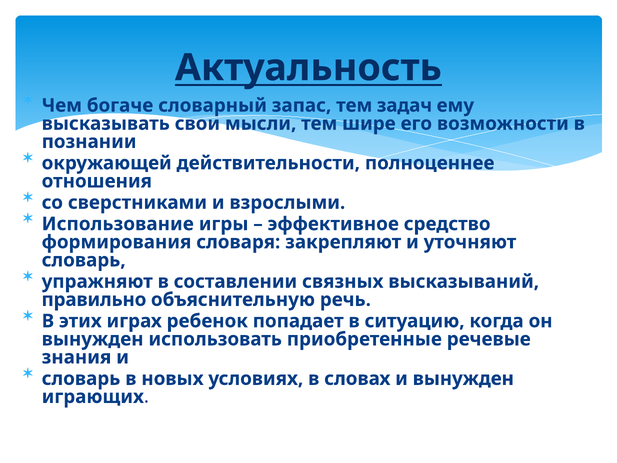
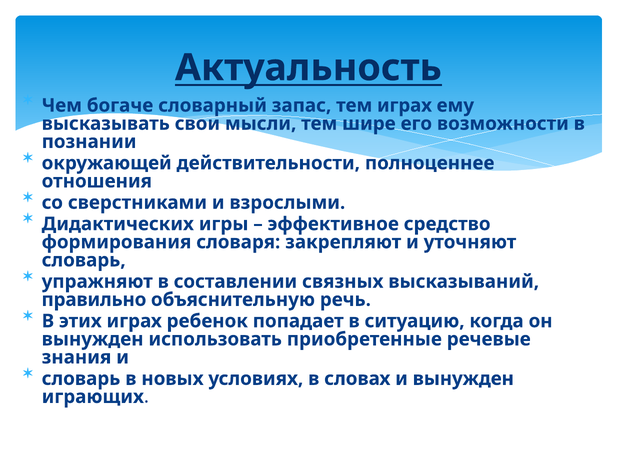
тем задач: задач -> играх
Использование: Использование -> Дидактических
